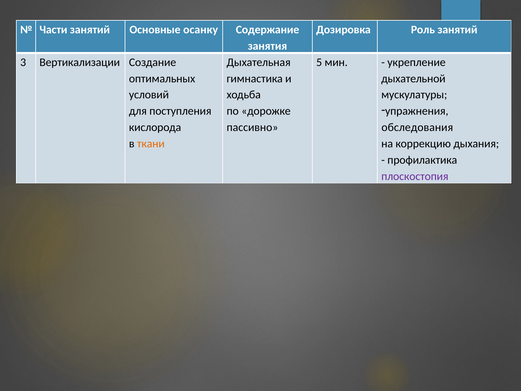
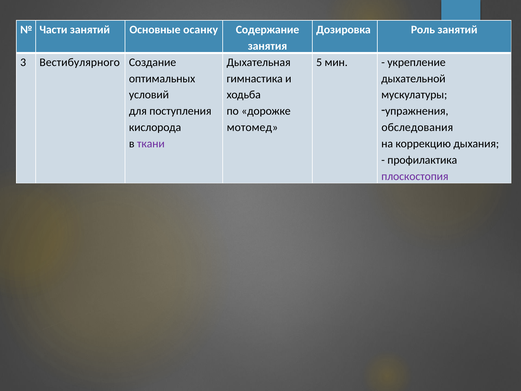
Вертикализации: Вертикализации -> Вестибулярного
пассивно: пассивно -> мотомед
ткани colour: orange -> purple
